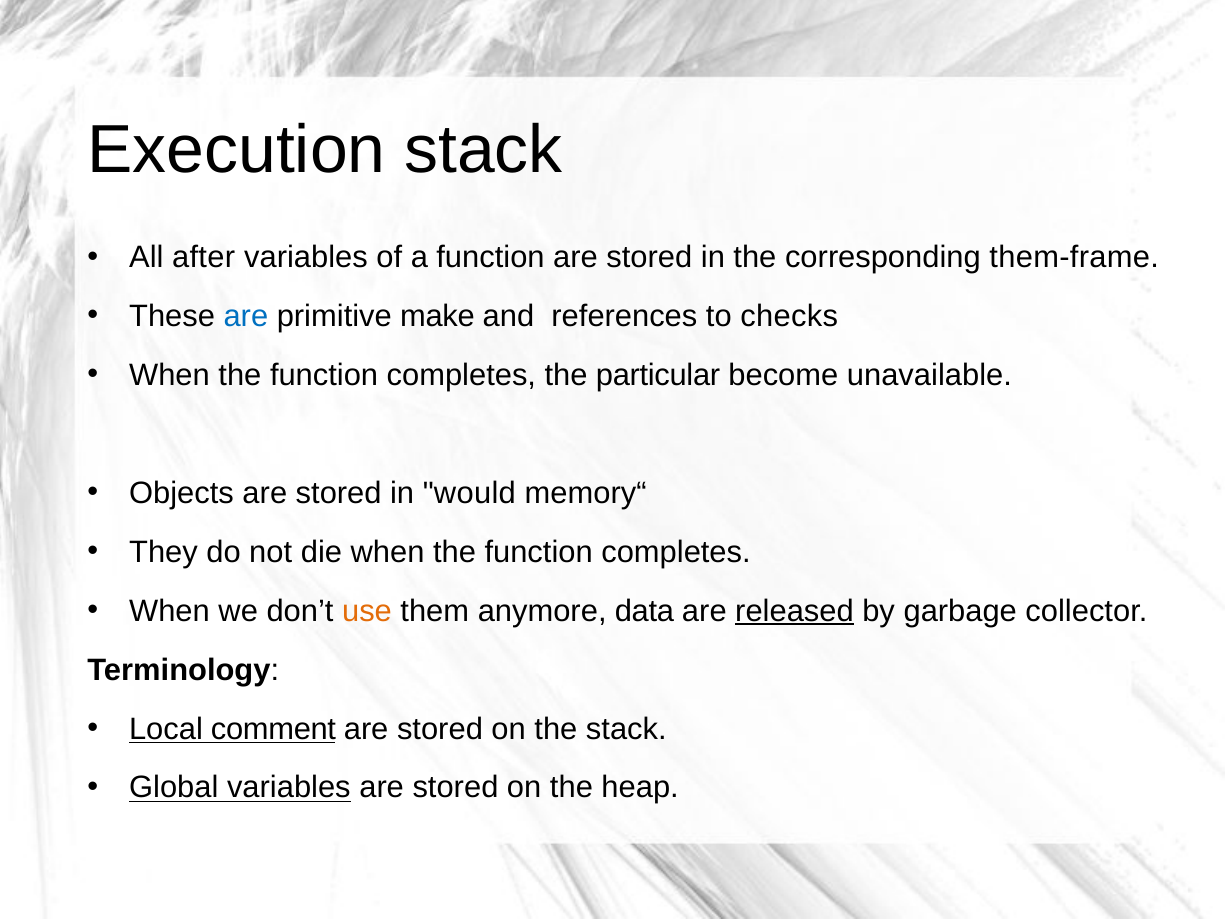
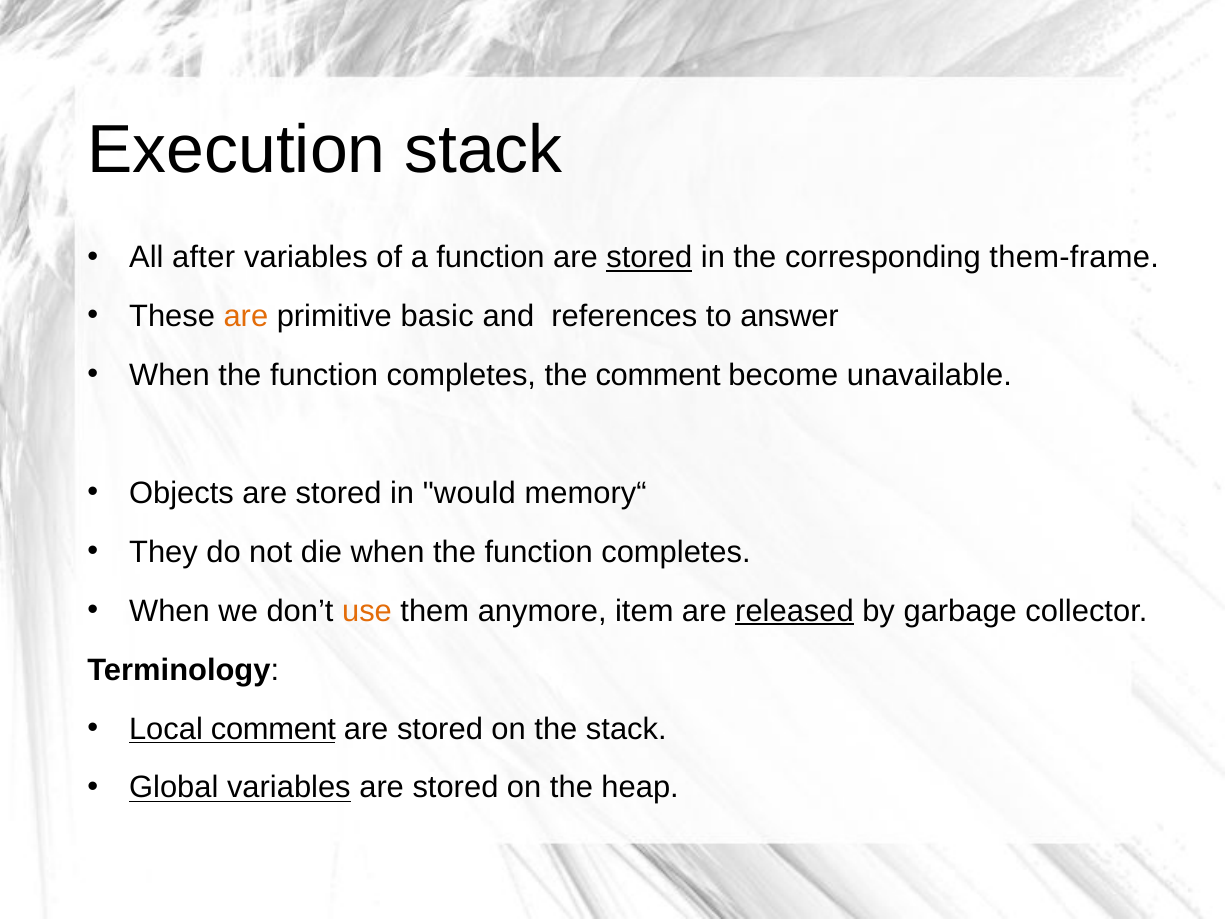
stored at (649, 258) underline: none -> present
are at (246, 316) colour: blue -> orange
make: make -> basic
checks: checks -> answer
the particular: particular -> comment
data: data -> item
